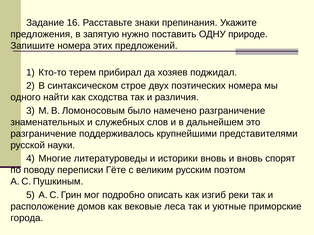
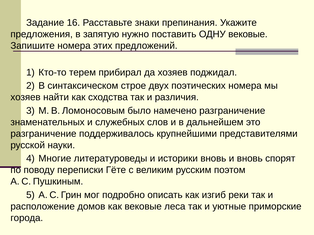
ОДНУ природе: природе -> вековые
одного at (26, 98): одного -> хозяев
